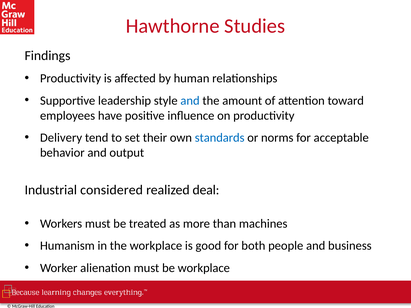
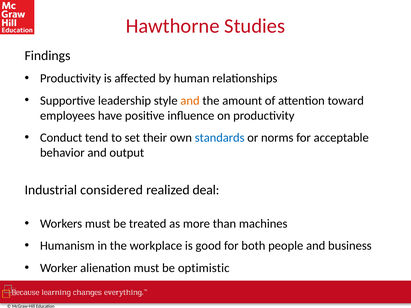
and at (190, 101) colour: blue -> orange
Delivery: Delivery -> Conduct
be workplace: workplace -> optimistic
